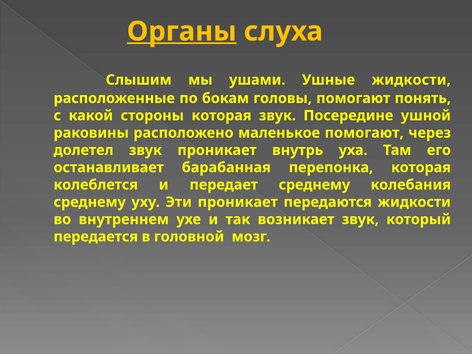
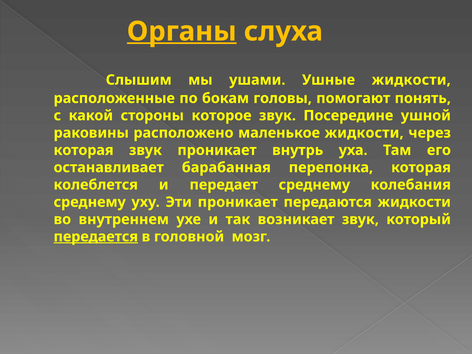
стороны которая: которая -> которое
маленькое помогают: помогают -> жидкости
долетел at (84, 150): долетел -> которая
передается underline: none -> present
